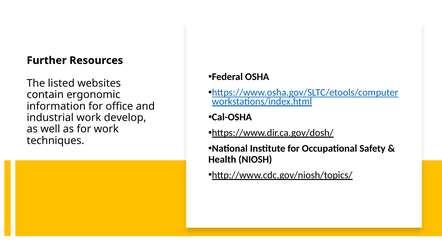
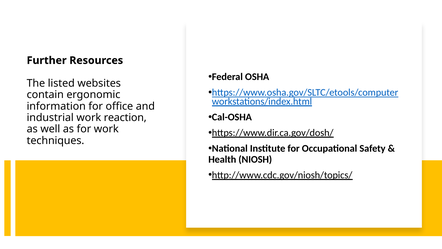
develop: develop -> reaction
